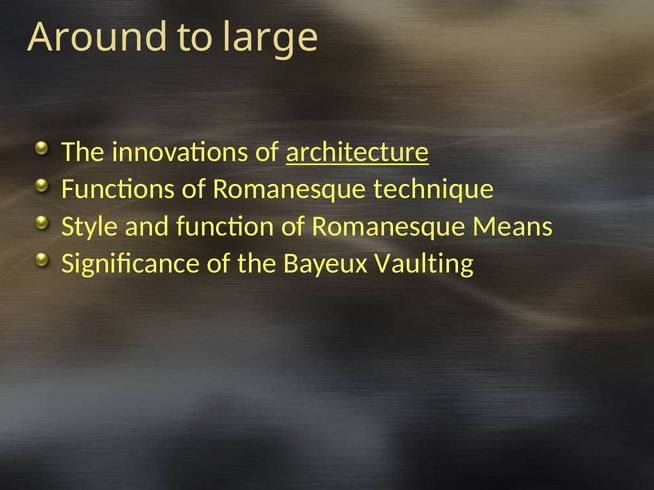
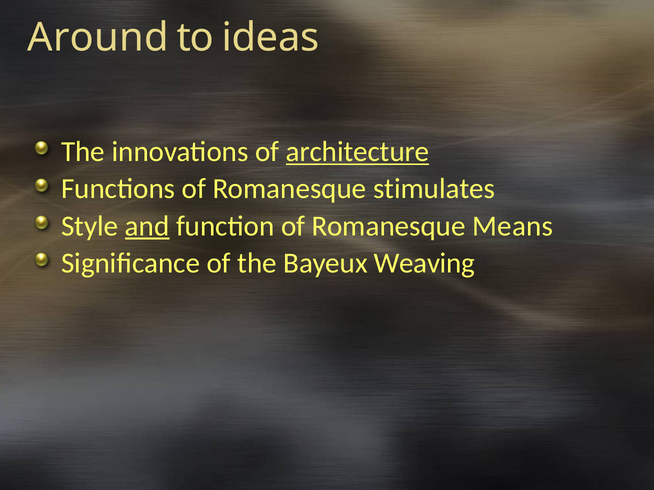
large: large -> ideas
technique: technique -> stimulates
and underline: none -> present
Vaulting: Vaulting -> Weaving
